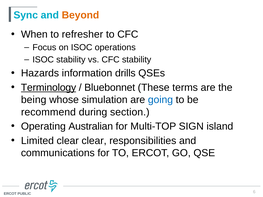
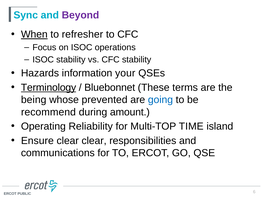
Beyond colour: orange -> purple
When underline: none -> present
drills: drills -> your
simulation: simulation -> prevented
section: section -> amount
Australian: Australian -> Reliability
SIGN: SIGN -> TIME
Limited: Limited -> Ensure
